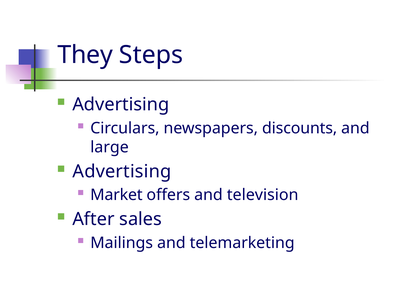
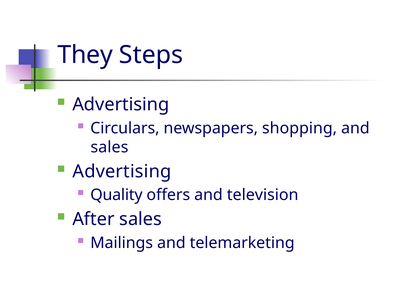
discounts: discounts -> shopping
large at (110, 147): large -> sales
Market: Market -> Quality
